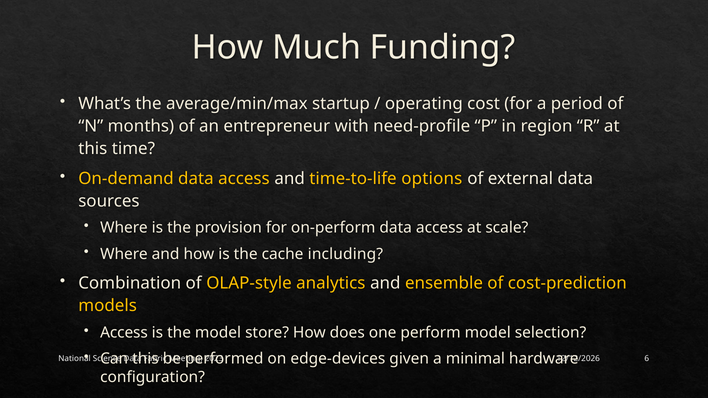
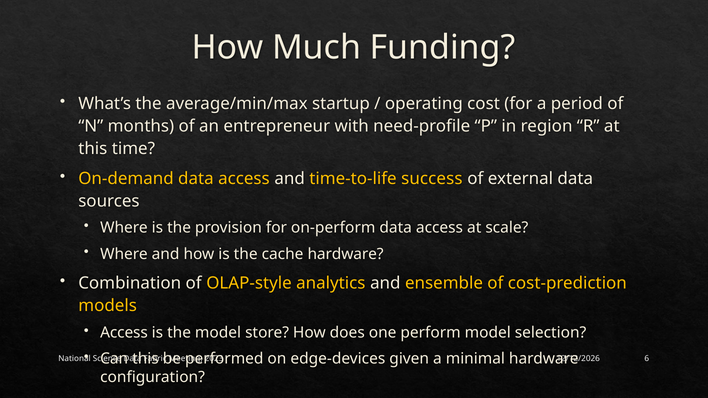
options: options -> success
cache including: including -> hardware
